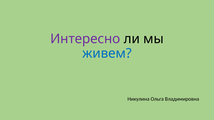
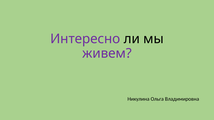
живем colour: blue -> purple
